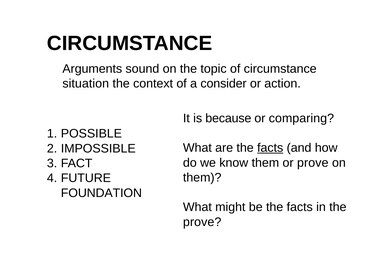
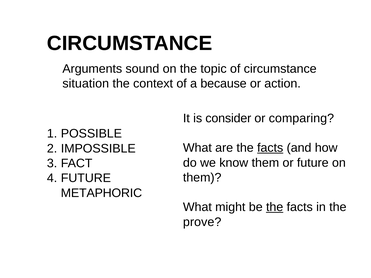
consider: consider -> because
because: because -> consider
or prove: prove -> future
FOUNDATION: FOUNDATION -> METAPHORIC
the at (275, 207) underline: none -> present
